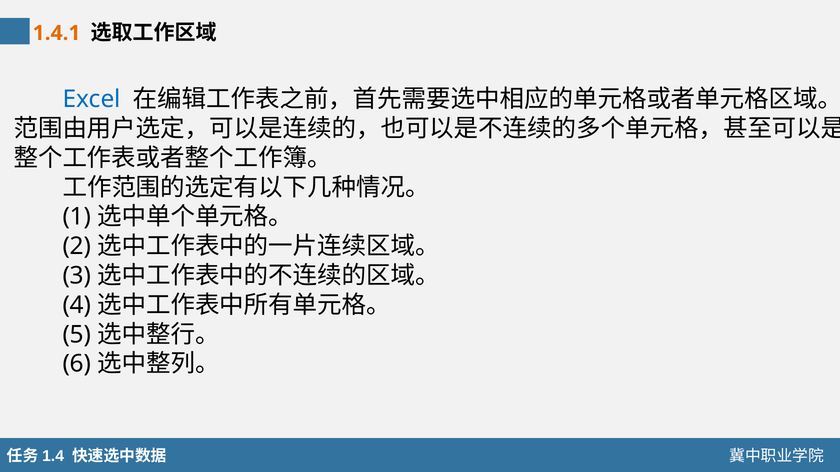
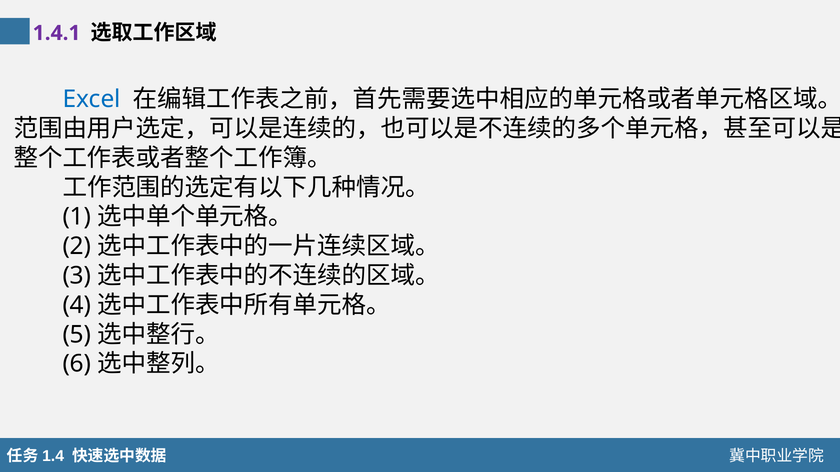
1.4.1 colour: orange -> purple
